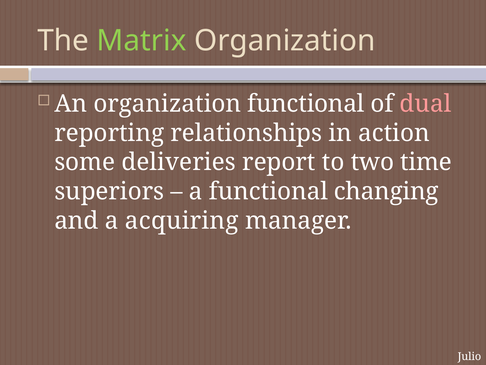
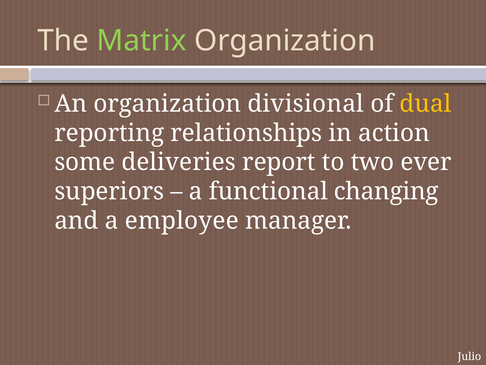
organization functional: functional -> divisional
dual colour: pink -> yellow
time: time -> ever
acquiring: acquiring -> employee
